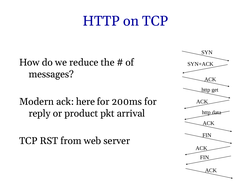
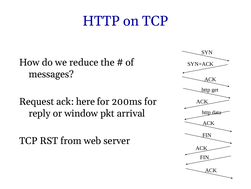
Modern: Modern -> Request
product: product -> window
